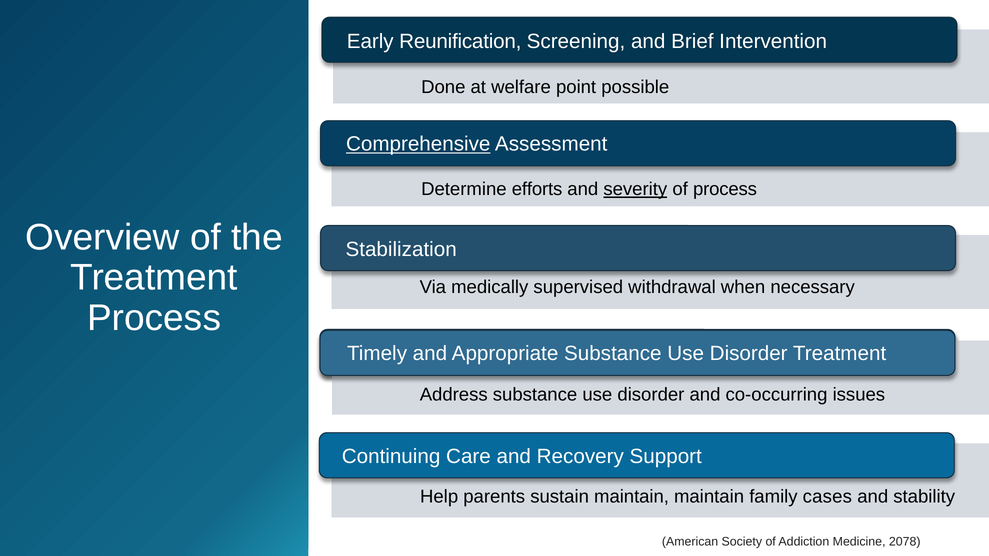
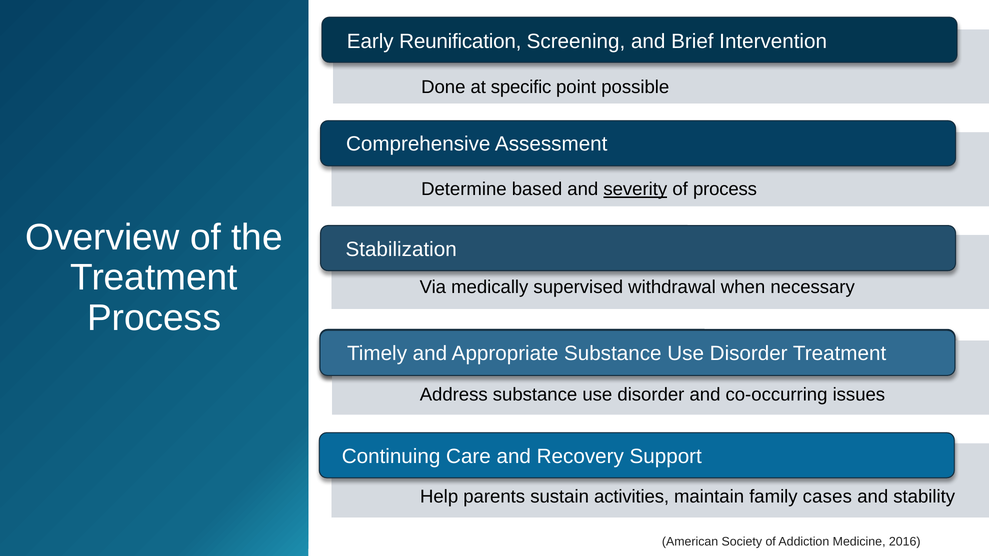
welfare: welfare -> specific
Comprehensive underline: present -> none
efforts: efforts -> based
sustain maintain: maintain -> activities
2078: 2078 -> 2016
